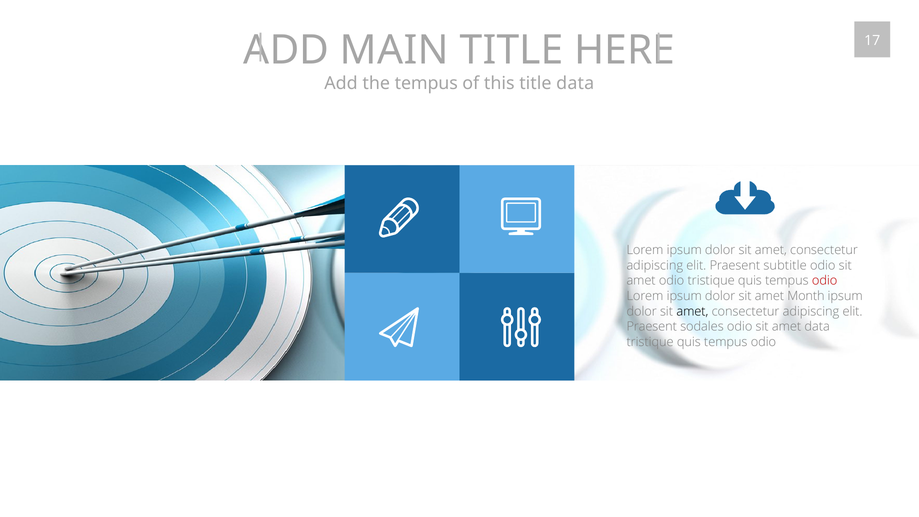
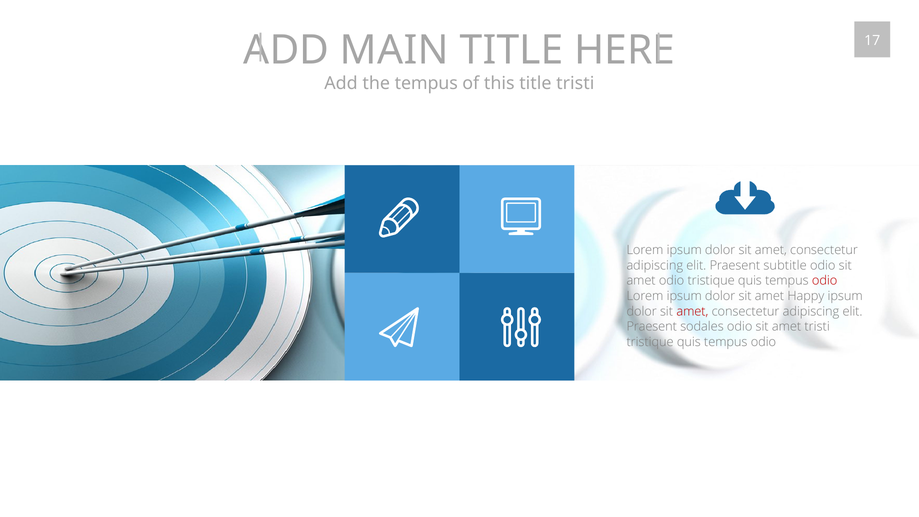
title data: data -> tristi
Month: Month -> Happy
amet at (692, 311) colour: black -> red
amet data: data -> tristi
